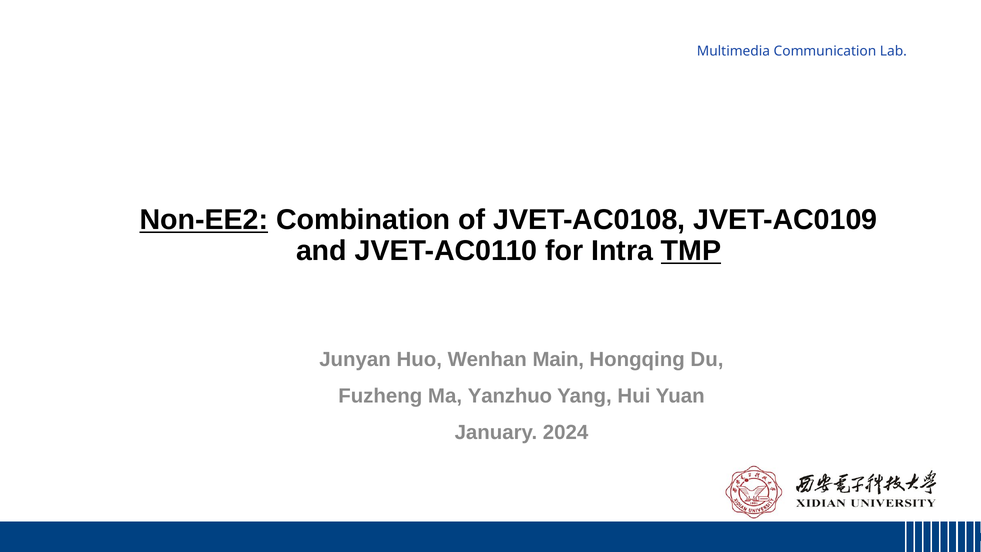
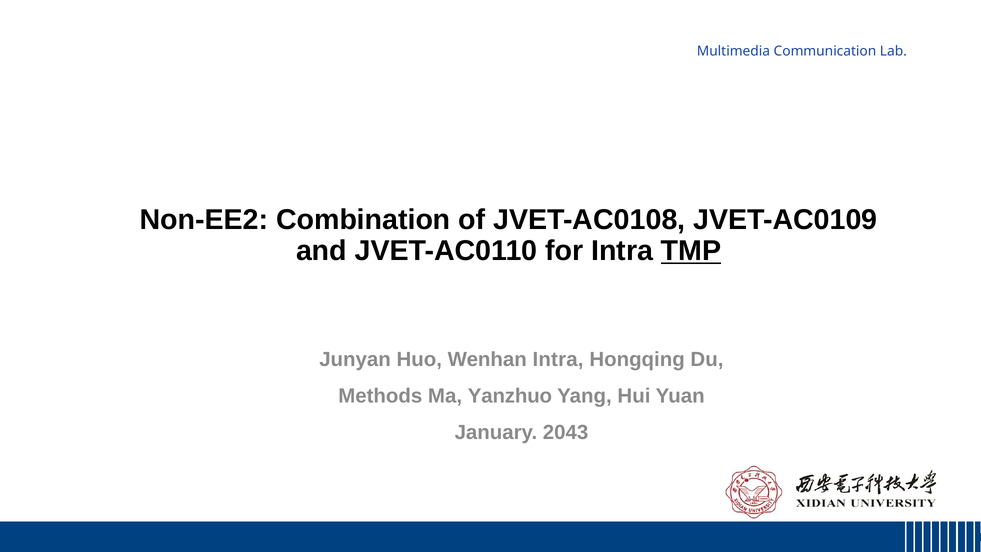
Non-EE2 underline: present -> none
Wenhan Main: Main -> Intra
Fuzheng: Fuzheng -> Methods
2024: 2024 -> 2043
